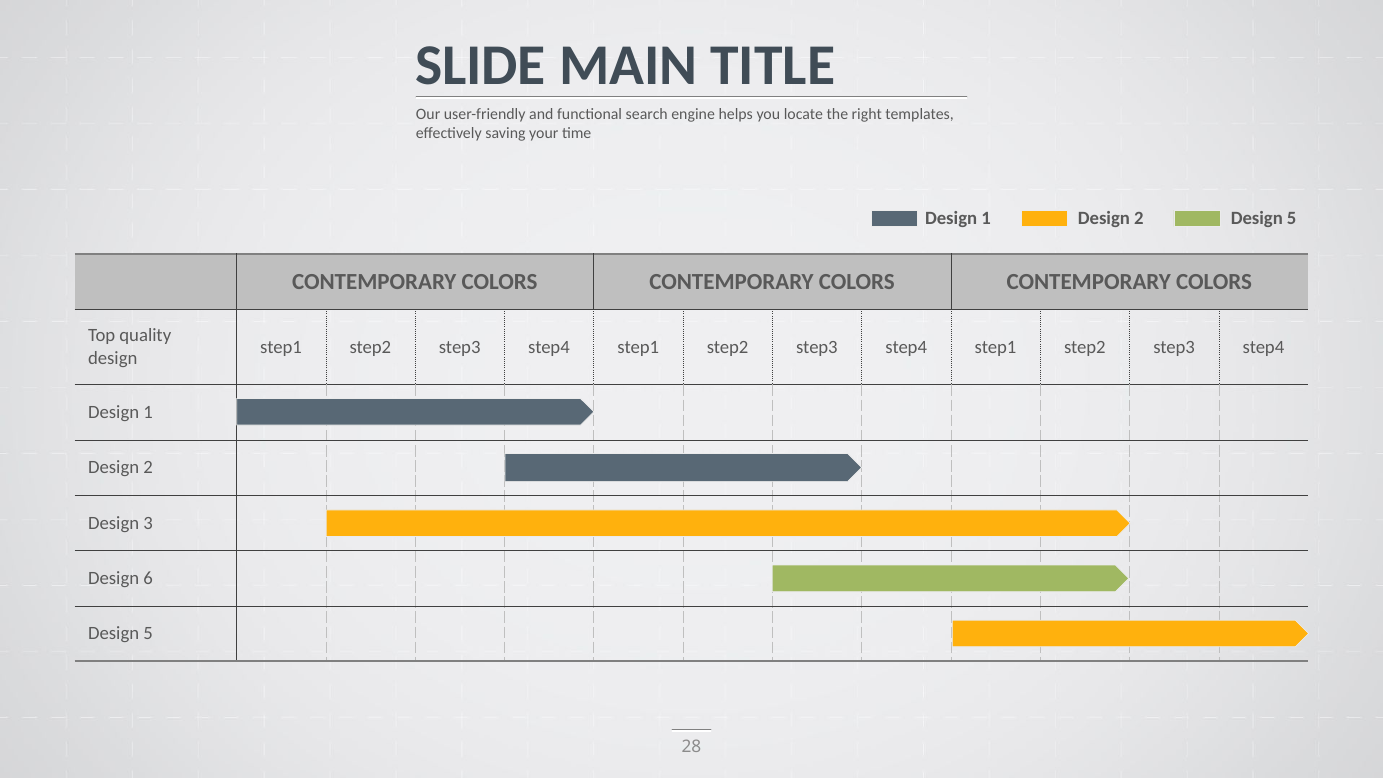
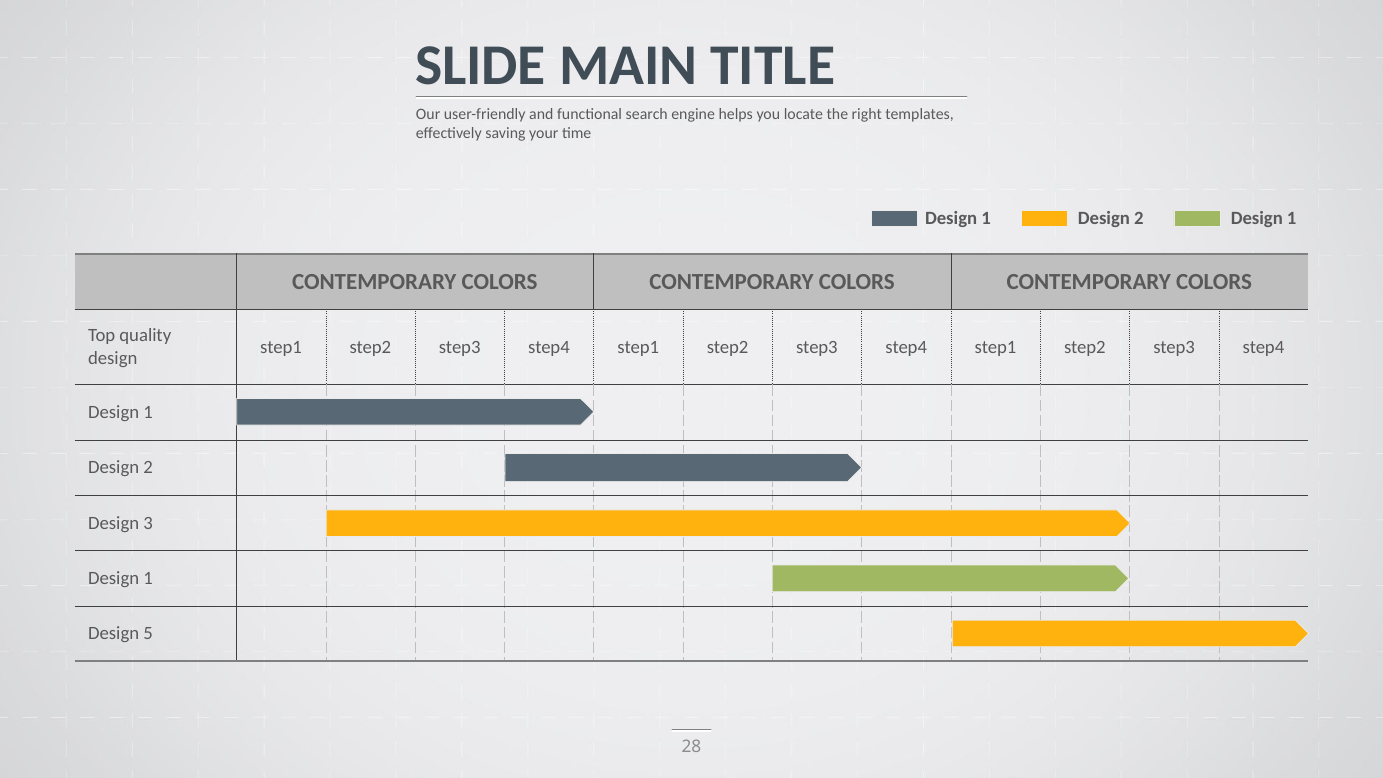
2 Design 5: 5 -> 1
6 at (148, 578): 6 -> 1
